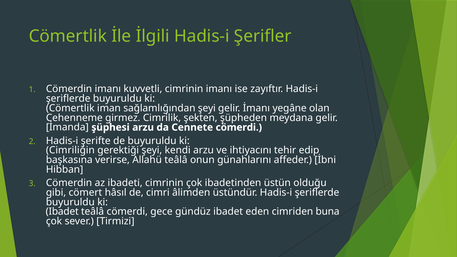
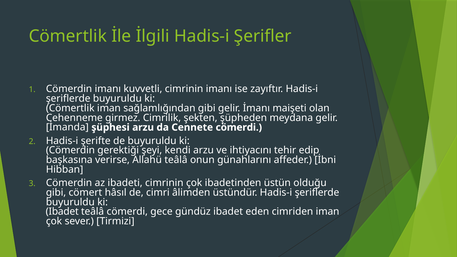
sağlamlığından şeyi: şeyi -> gibi
yegâne: yegâne -> maişeti
Cimriliğin at (70, 150): Cimriliğin -> Cömerdin
cimriden buna: buna -> iman
